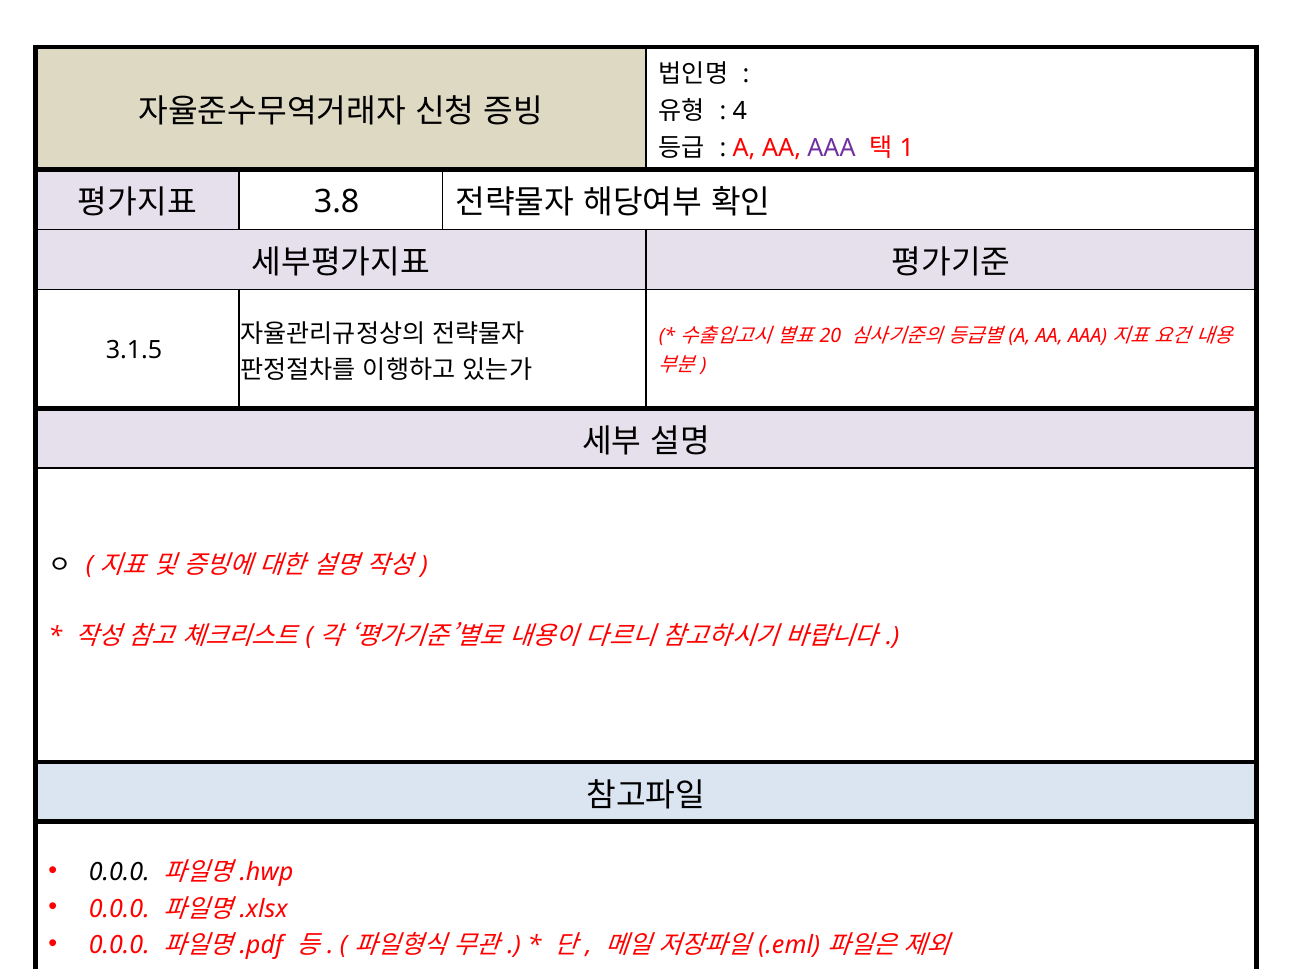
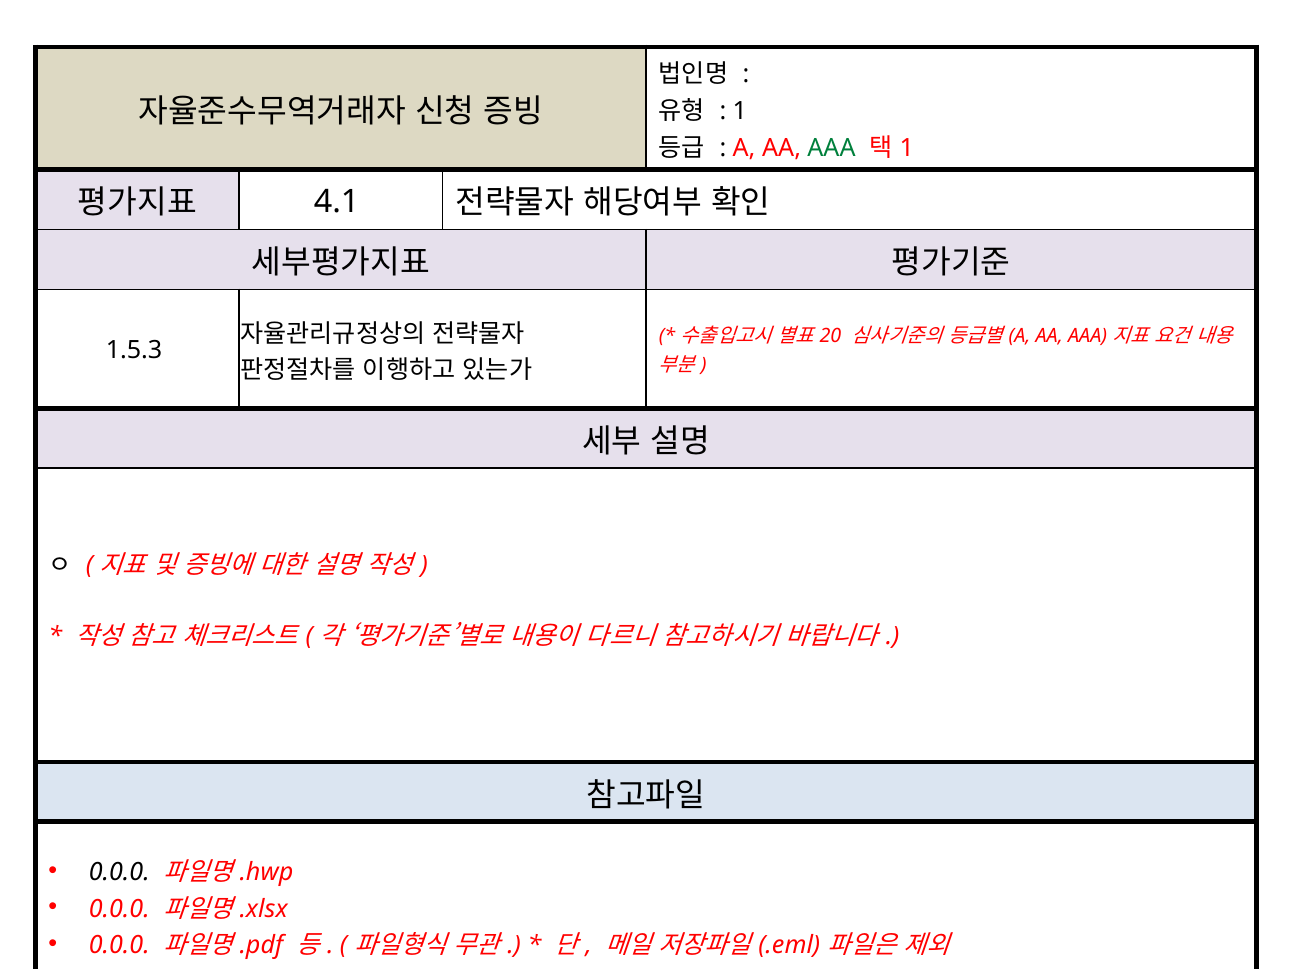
4 at (740, 111): 4 -> 1
AAA colour: purple -> green
3.8: 3.8 -> 4.1
3.1.5: 3.1.5 -> 1.5.3
